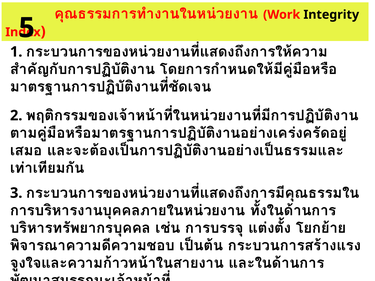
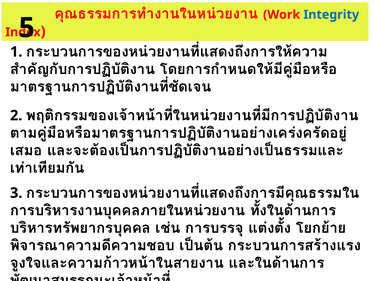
Integrity colour: black -> blue
